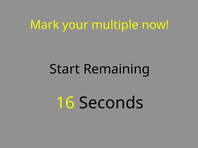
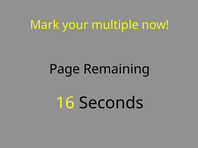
Start: Start -> Page
